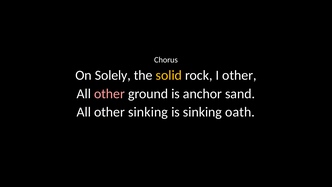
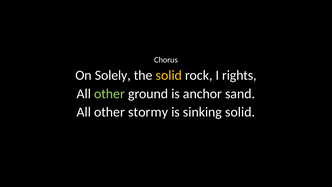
I other: other -> rights
other at (109, 94) colour: pink -> light green
other sinking: sinking -> stormy
sinking oath: oath -> solid
